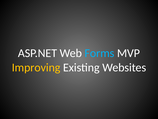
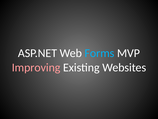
Improving colour: yellow -> pink
